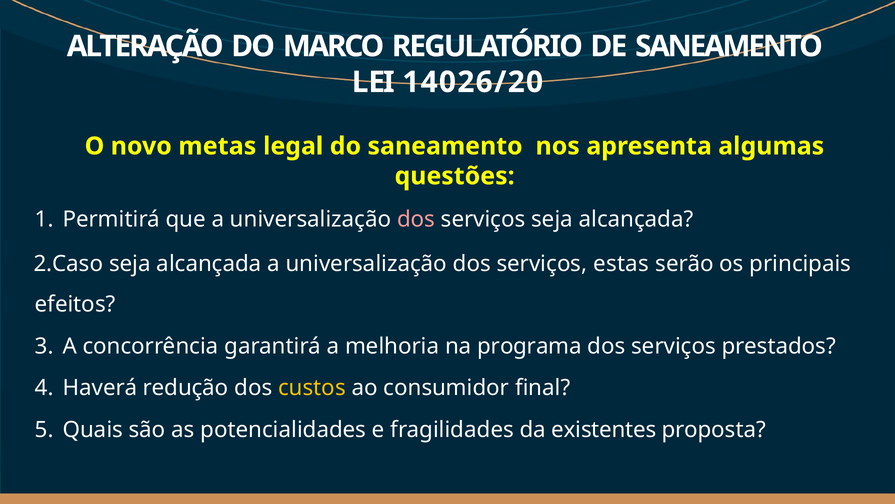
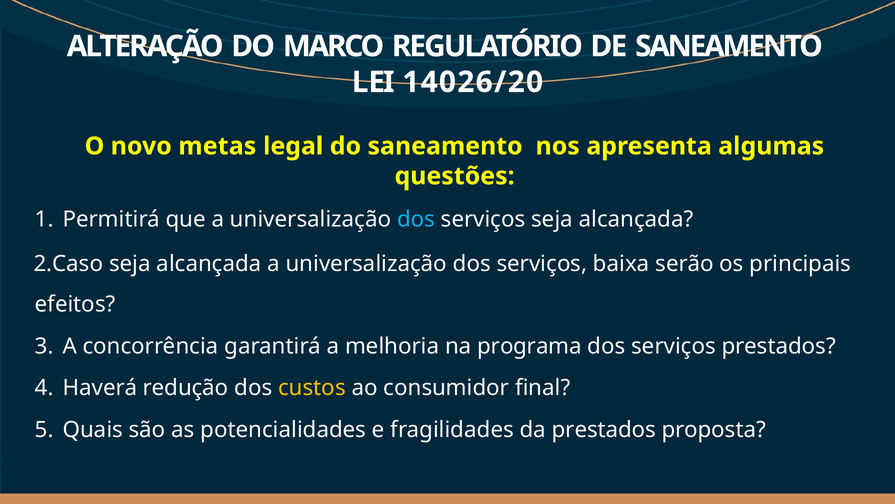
dos at (416, 219) colour: pink -> light blue
estas: estas -> baixa
da existentes: existentes -> prestados
